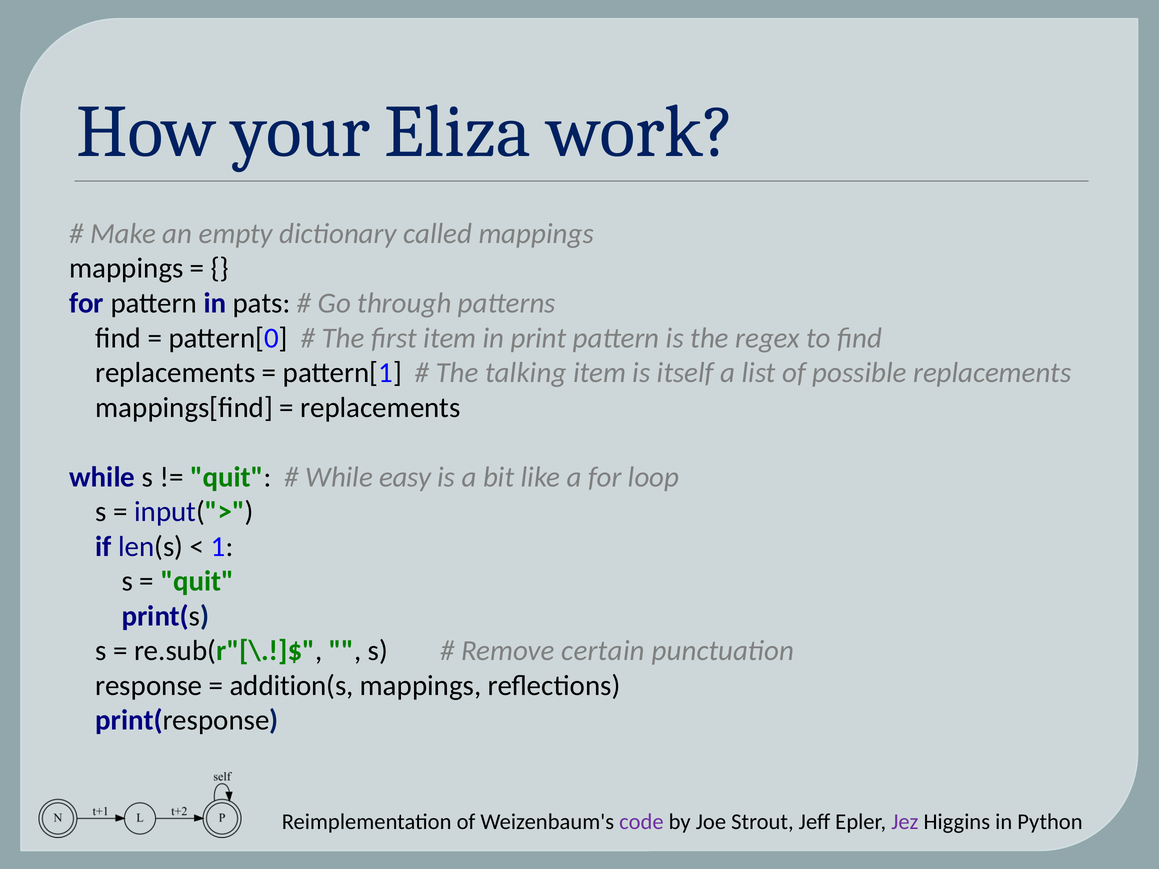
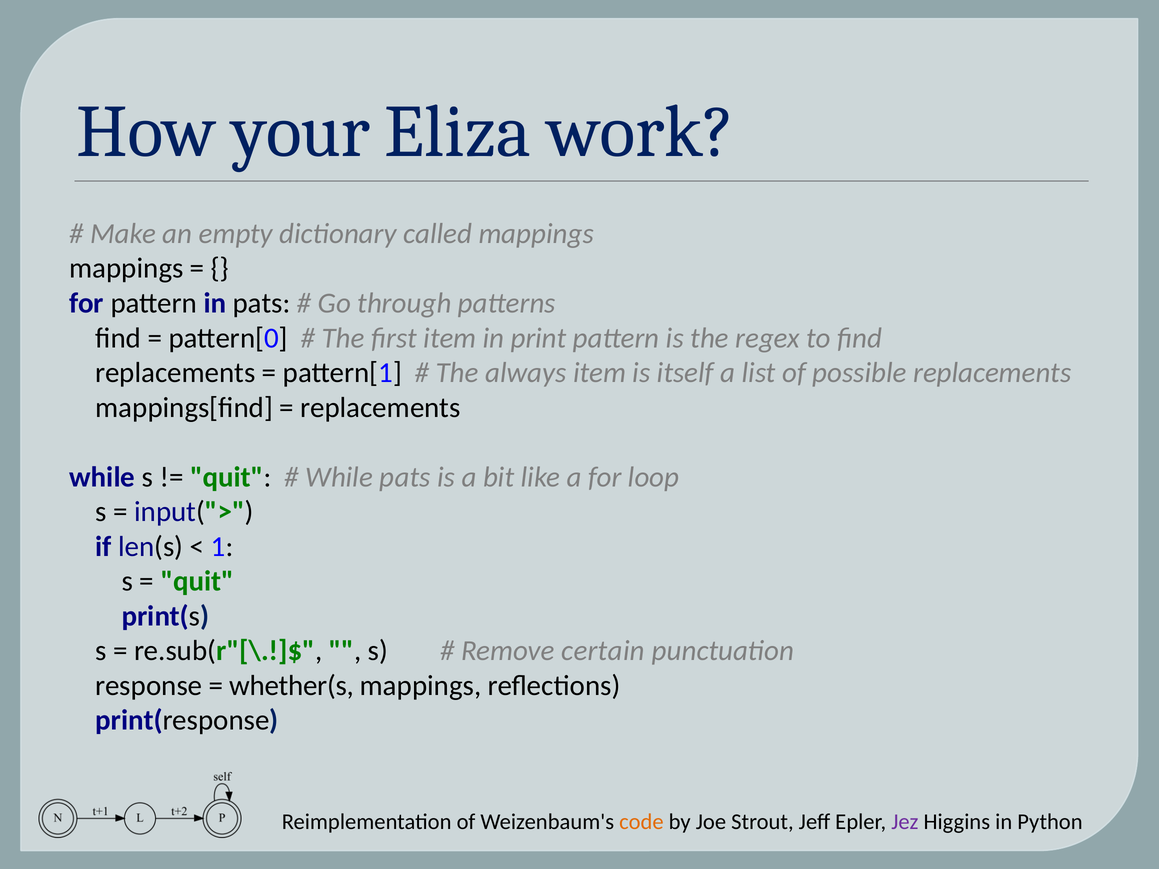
talking: talking -> always
While easy: easy -> pats
addition(s: addition(s -> whether(s
code colour: purple -> orange
